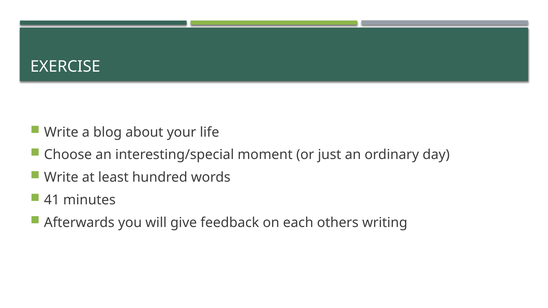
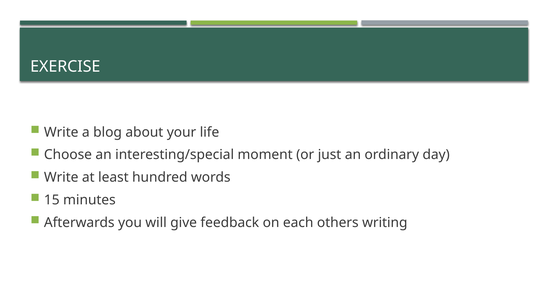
41: 41 -> 15
